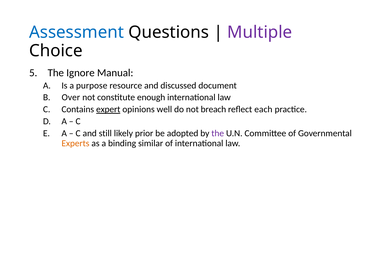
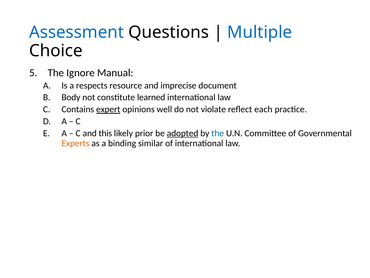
Multiple colour: purple -> blue
purpose: purpose -> respects
discussed: discussed -> imprecise
Over: Over -> Body
enough: enough -> learned
breach: breach -> violate
still: still -> this
adopted underline: none -> present
the at (218, 133) colour: purple -> blue
